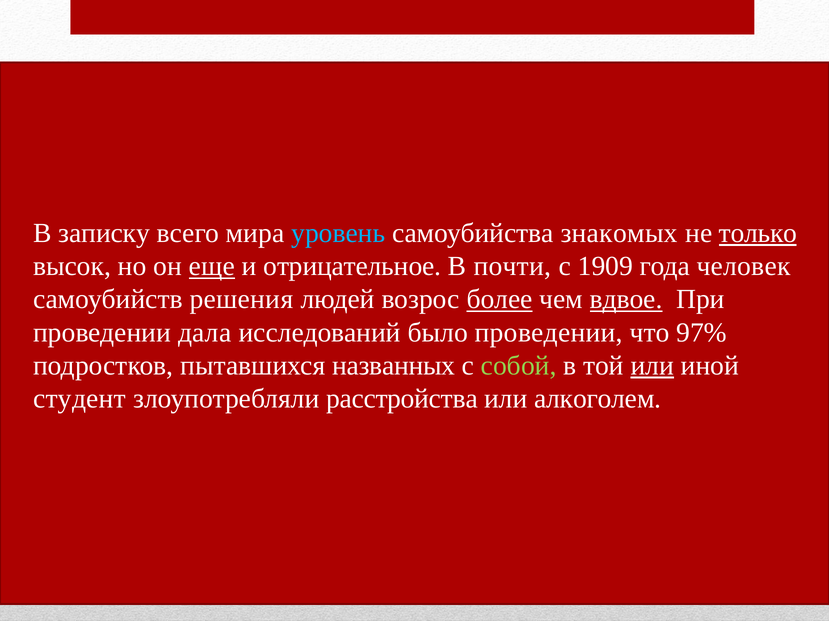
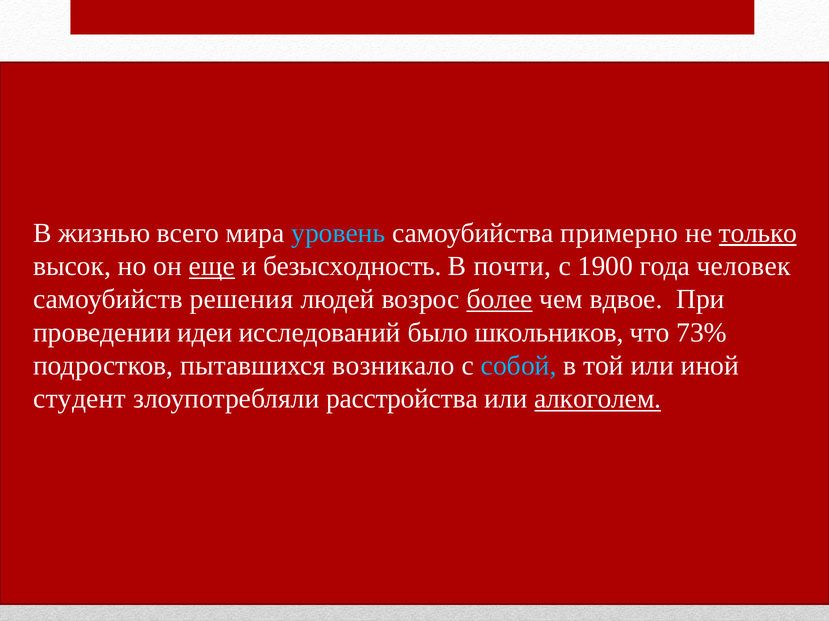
записку: записку -> жизнью
знакомых: знакомых -> примерно
отрицательное: отрицательное -> безысходность
1909: 1909 -> 1900
вдвое underline: present -> none
дала: дала -> идеи
было проведении: проведении -> школьников
97%: 97% -> 73%
названных: названных -> возникало
собой colour: light green -> light blue
или at (652, 366) underline: present -> none
алкоголем underline: none -> present
